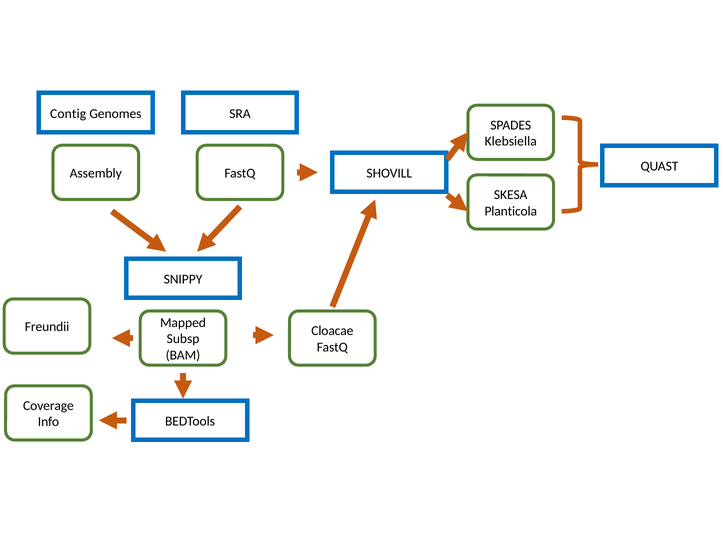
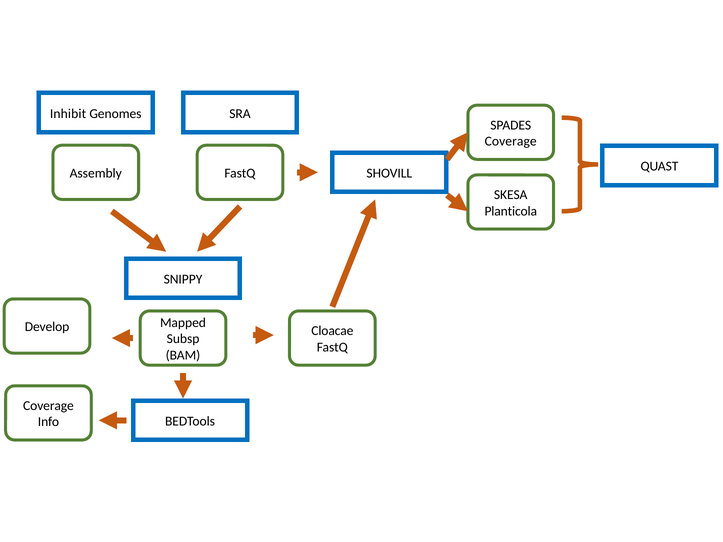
Contig: Contig -> Inhibit
Klebsiella at (511, 141): Klebsiella -> Coverage
Freundii: Freundii -> Develop
